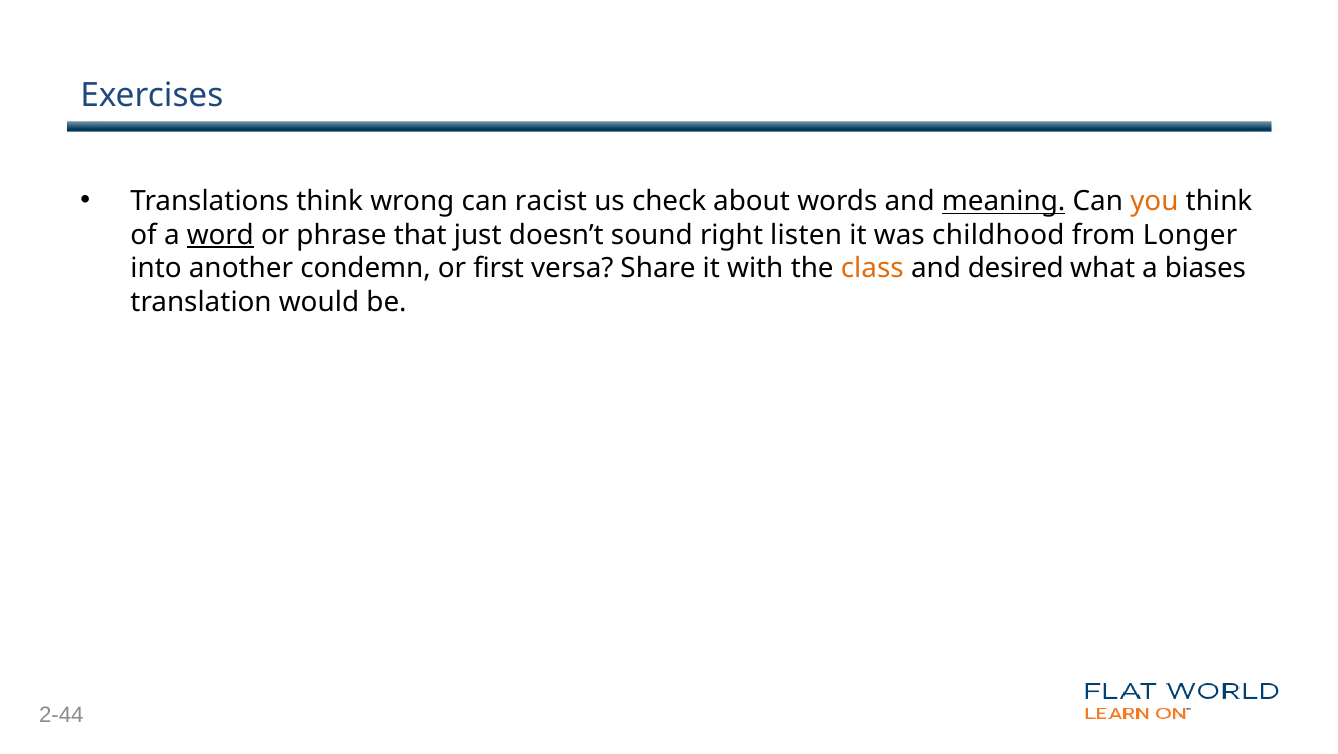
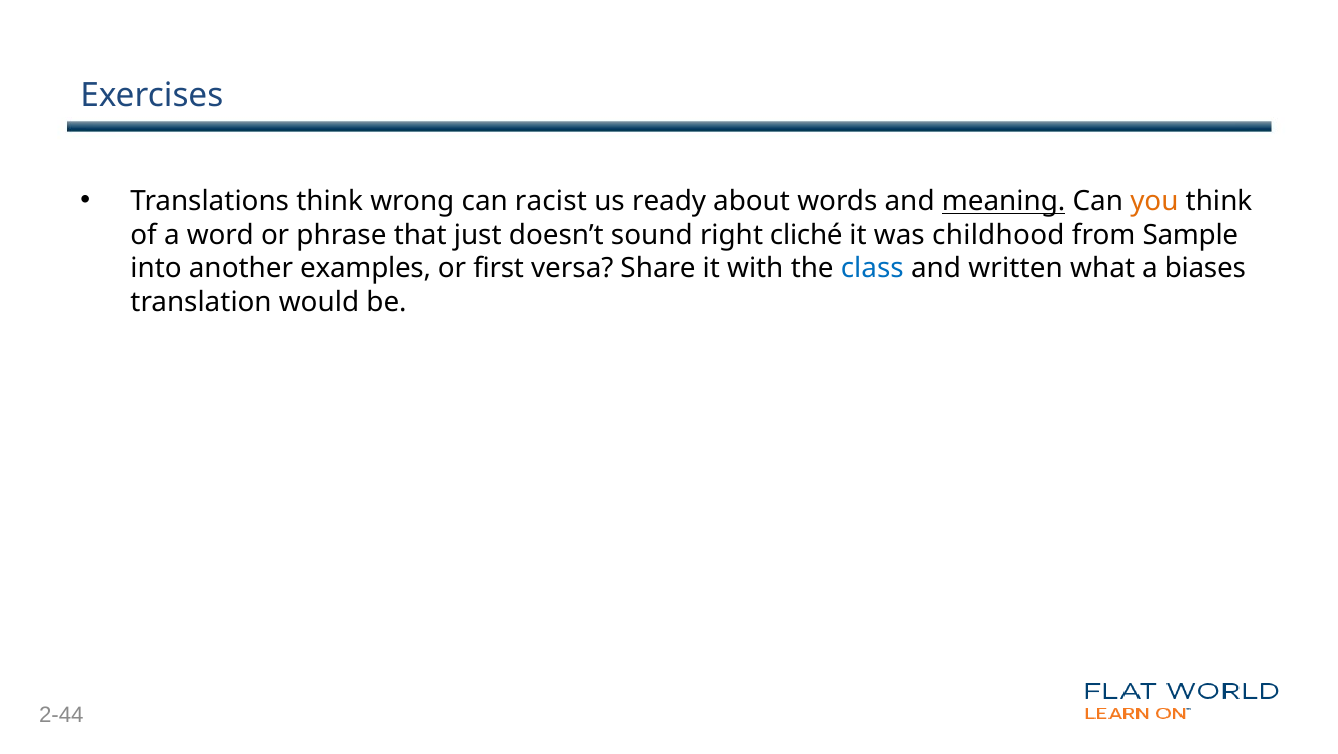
check: check -> ready
word underline: present -> none
listen: listen -> cliché
Longer: Longer -> Sample
condemn: condemn -> examples
class colour: orange -> blue
desired: desired -> written
